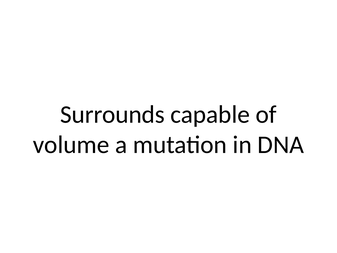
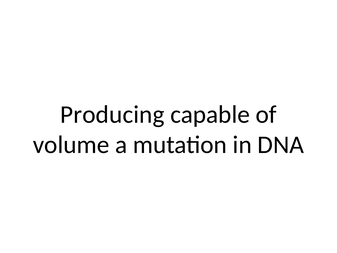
Surrounds: Surrounds -> Producing
